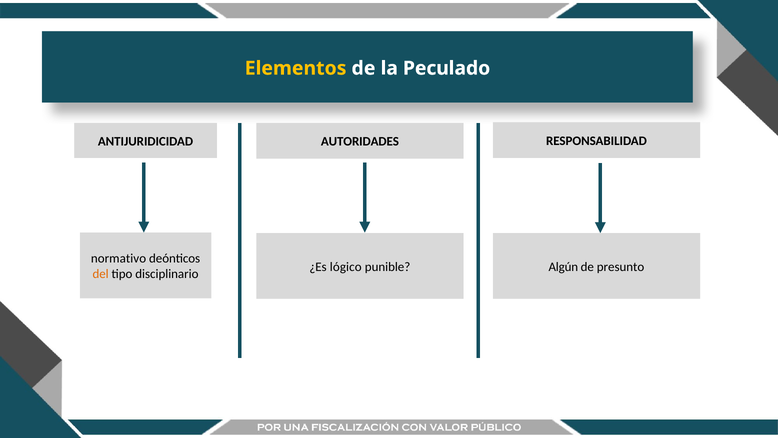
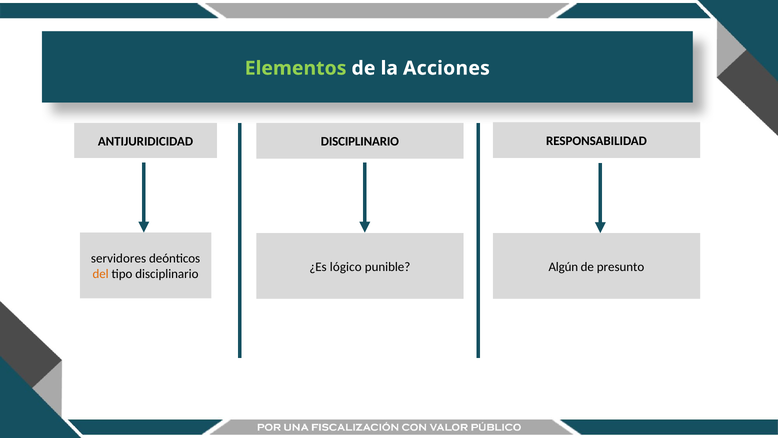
Elementos colour: yellow -> light green
Peculado: Peculado -> Acciones
AUTORIDADES at (360, 142): AUTORIDADES -> DISCIPLINARIO
normativo: normativo -> servidores
